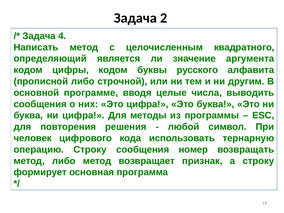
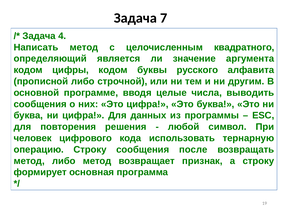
2: 2 -> 7
методы: методы -> данных
номер: номер -> после
